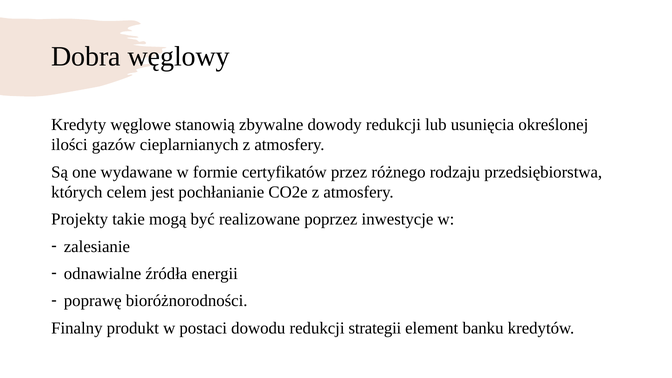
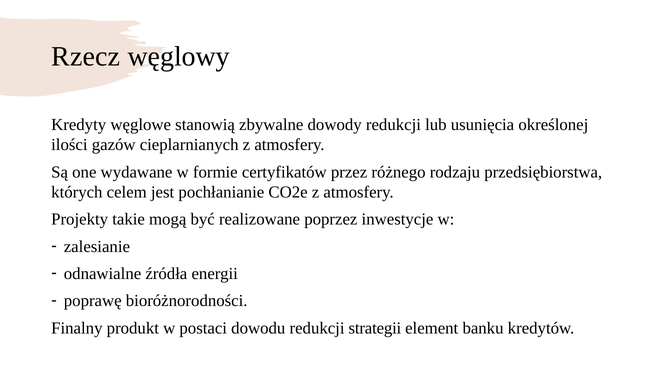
Dobra: Dobra -> Rzecz
